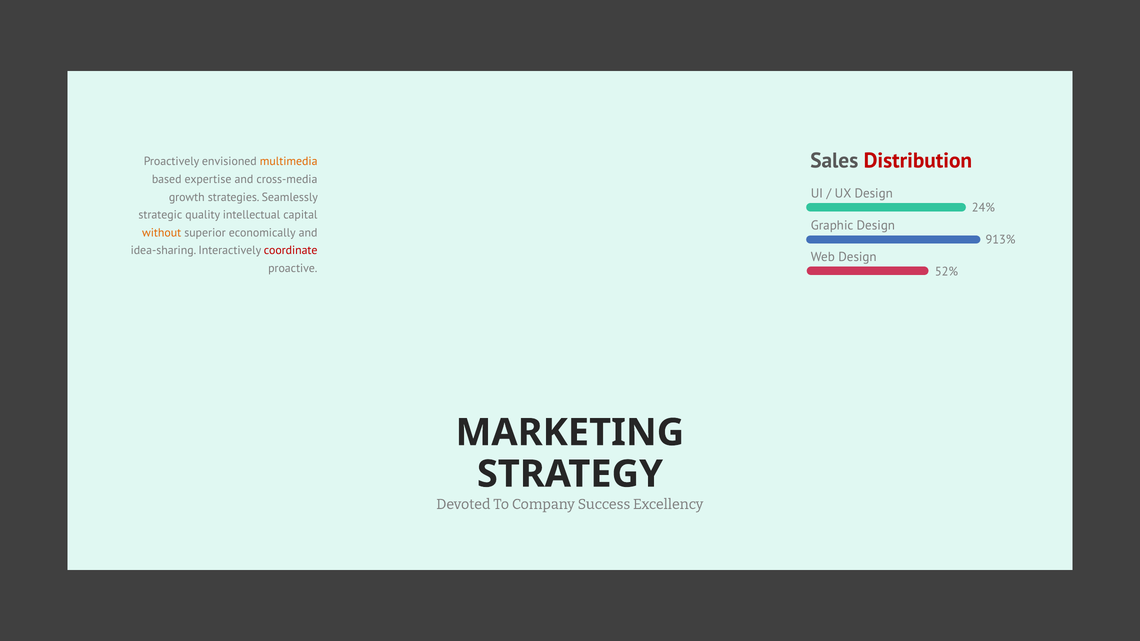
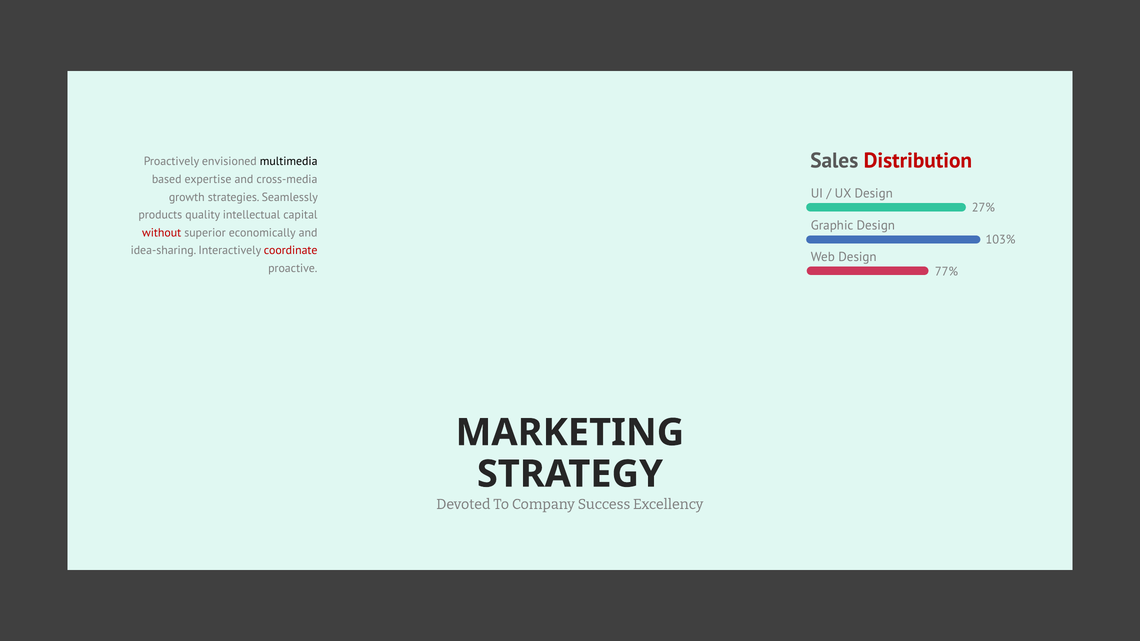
multimedia colour: orange -> black
24%: 24% -> 27%
strategic: strategic -> products
without colour: orange -> red
913%: 913% -> 103%
52%: 52% -> 77%
